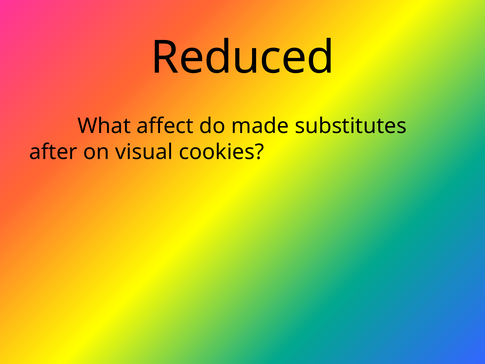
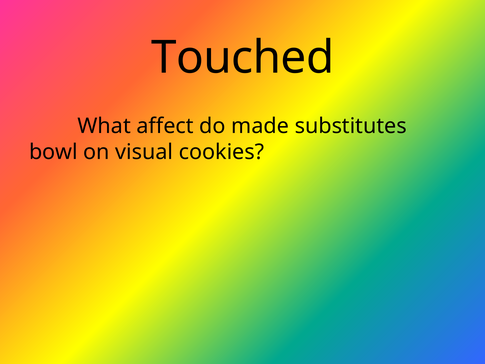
Reduced: Reduced -> Touched
after: after -> bowl
